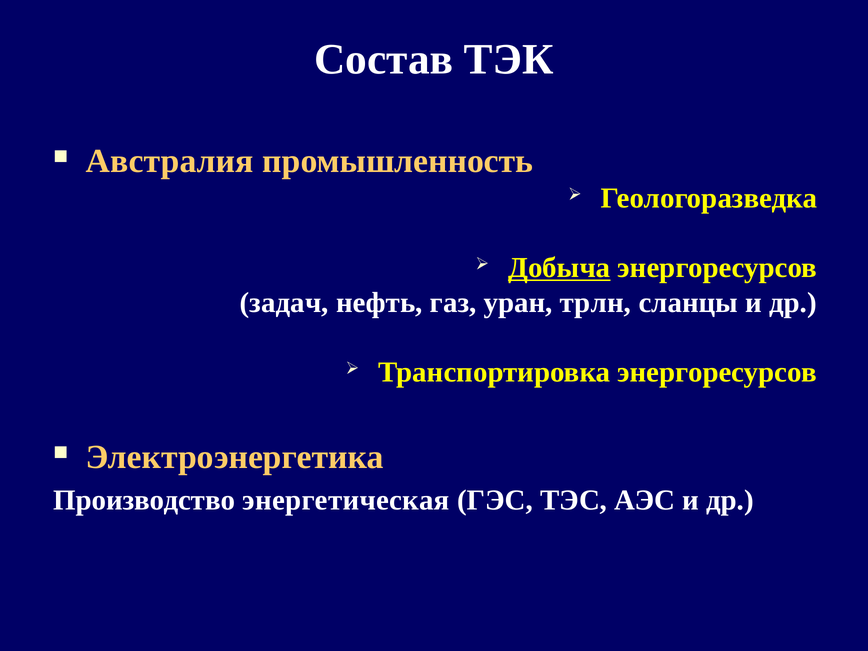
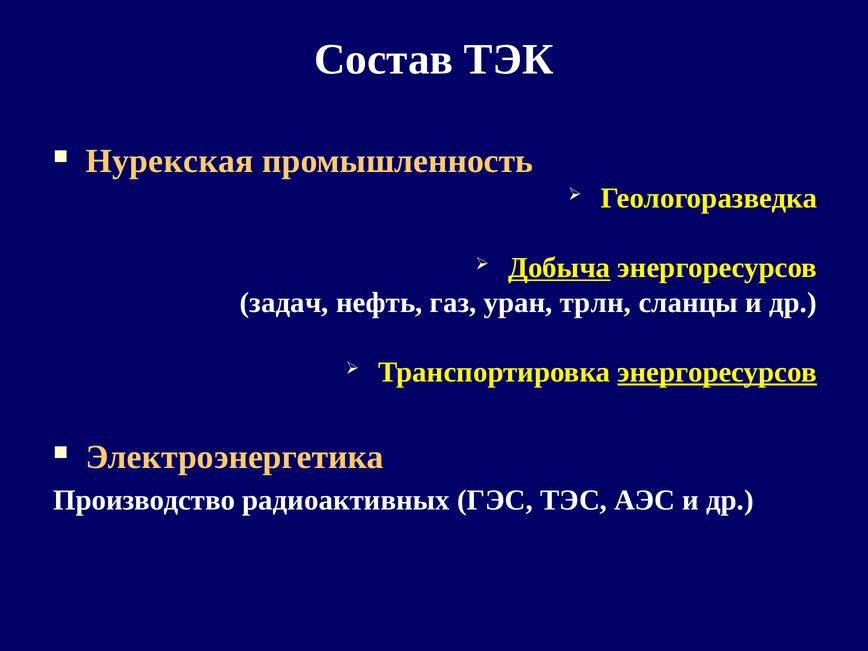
Австралия: Австралия -> Нурекская
энергоресурсов at (717, 372) underline: none -> present
энергетическая: энергетическая -> радиоактивных
